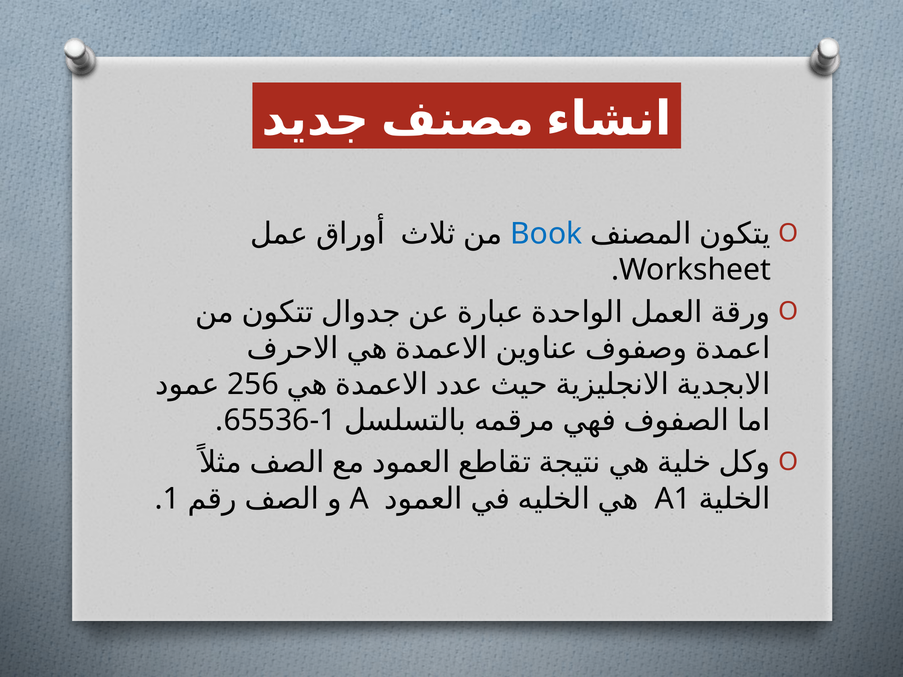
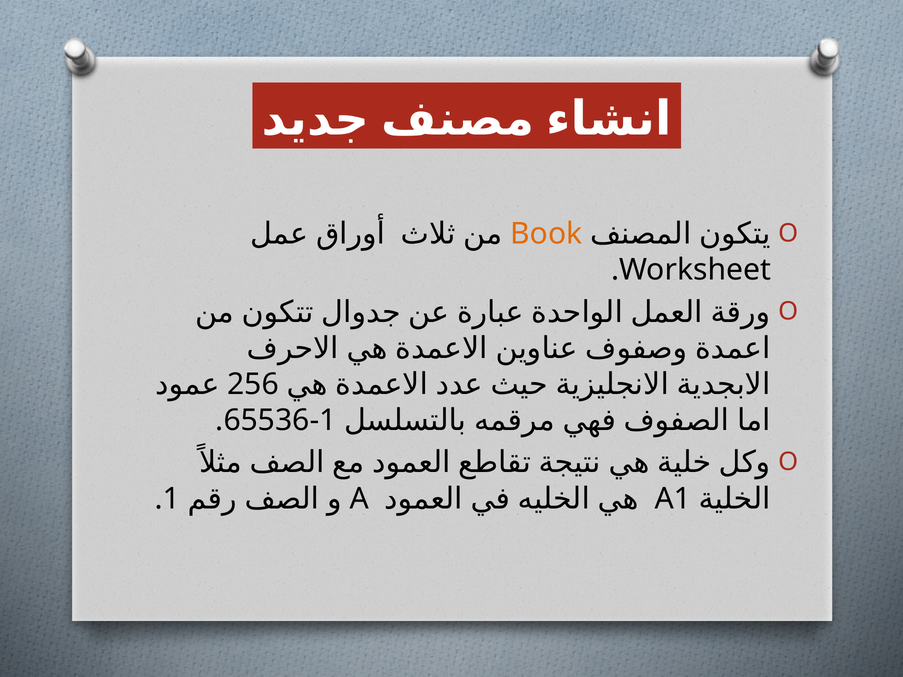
Book colour: blue -> orange
